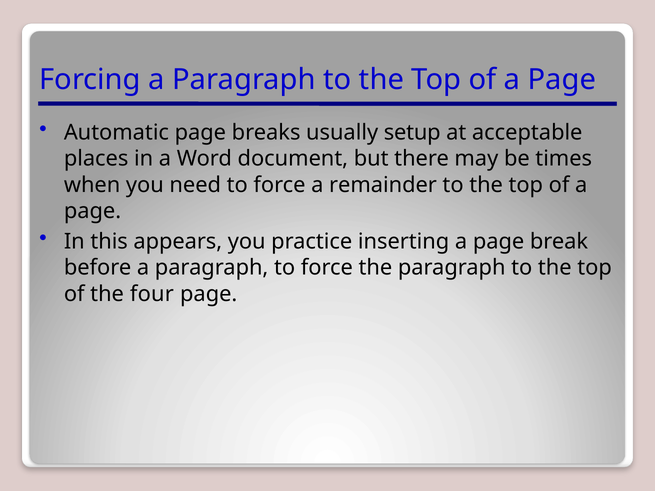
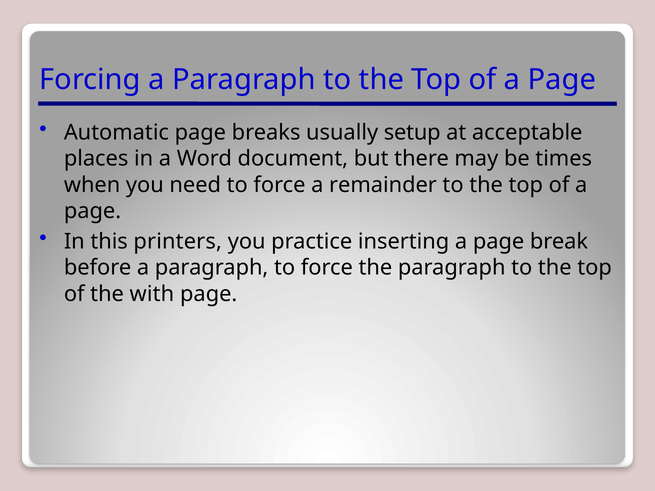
appears: appears -> printers
four: four -> with
